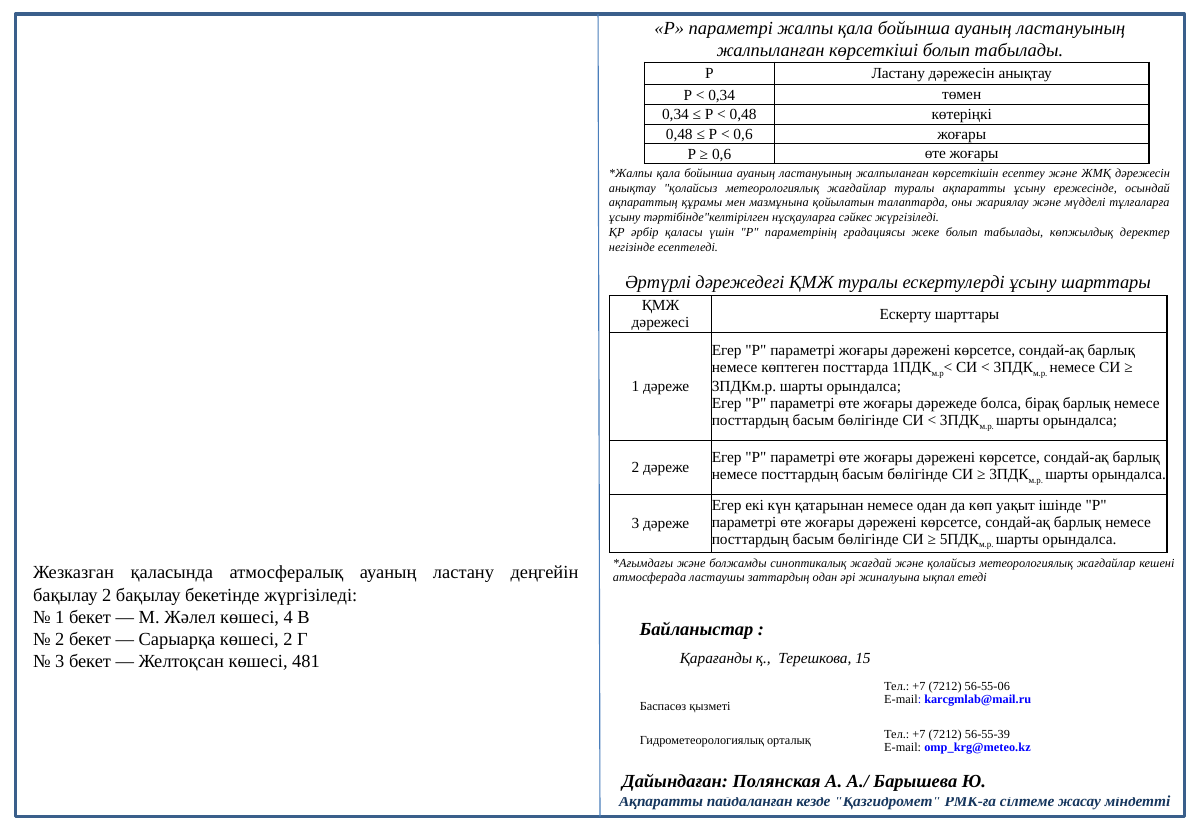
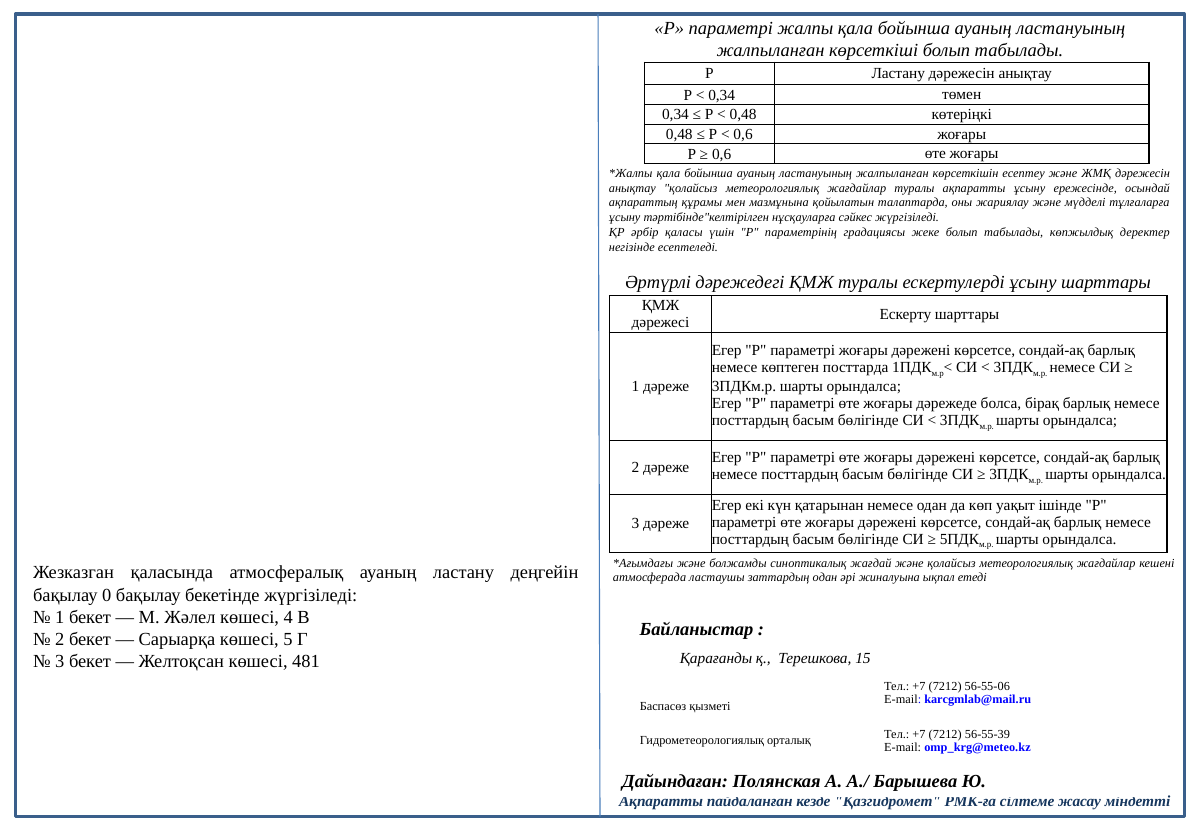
бақылау 2: 2 -> 0
көшесі 2: 2 -> 5
